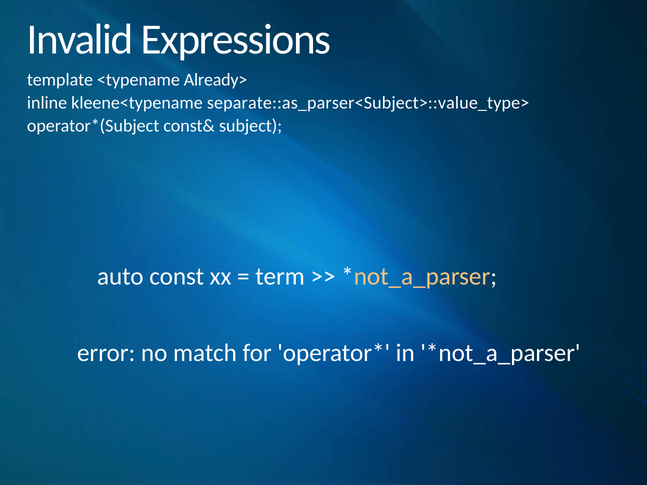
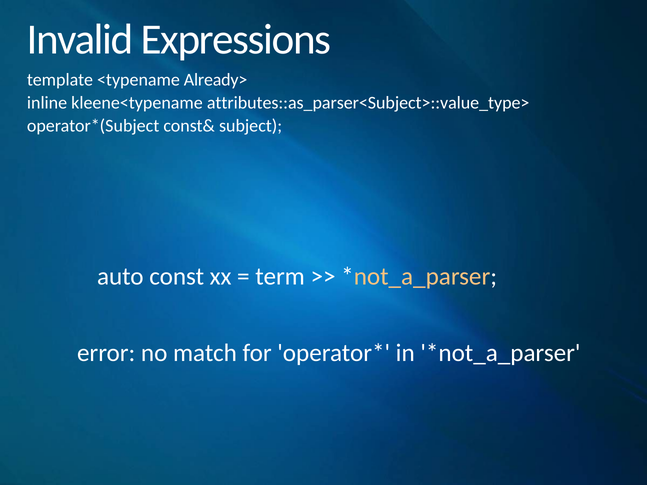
separate::as_parser<Subject>::value_type>: separate::as_parser<Subject>::value_type> -> attributes::as_parser<Subject>::value_type>
